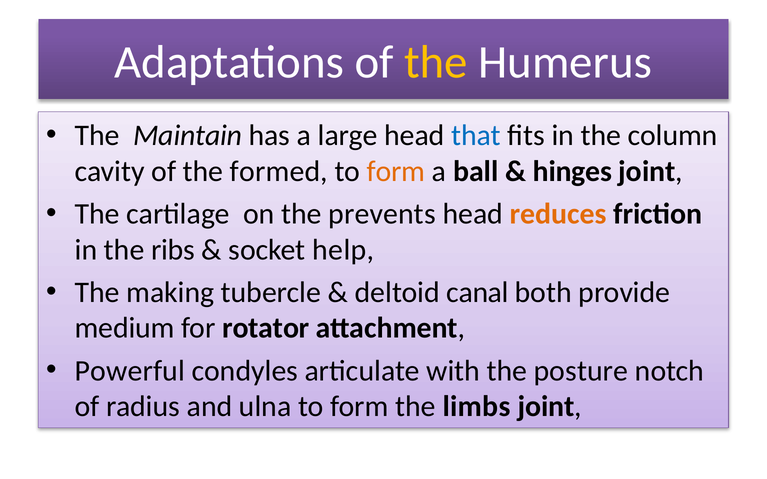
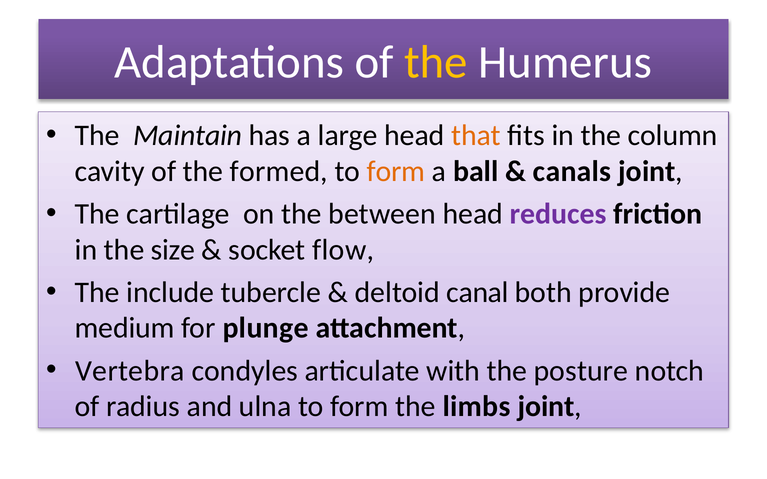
that colour: blue -> orange
hinges: hinges -> canals
prevents: prevents -> between
reduces colour: orange -> purple
ribs: ribs -> size
help: help -> flow
making: making -> include
rotator: rotator -> plunge
Powerful: Powerful -> Vertebra
